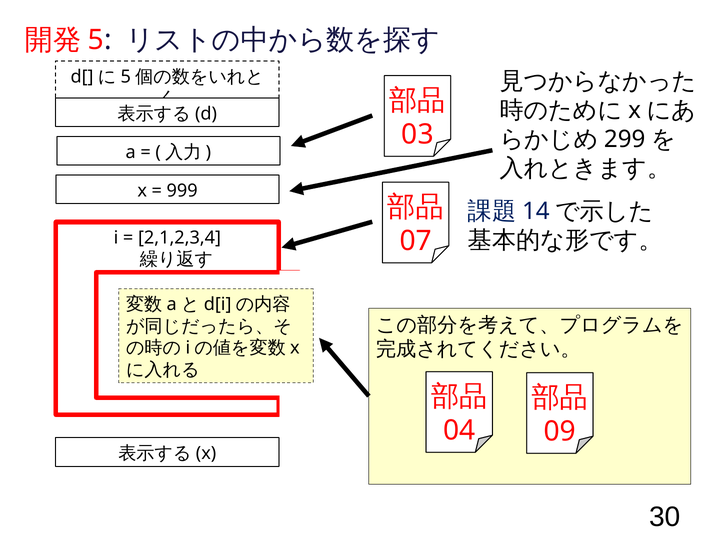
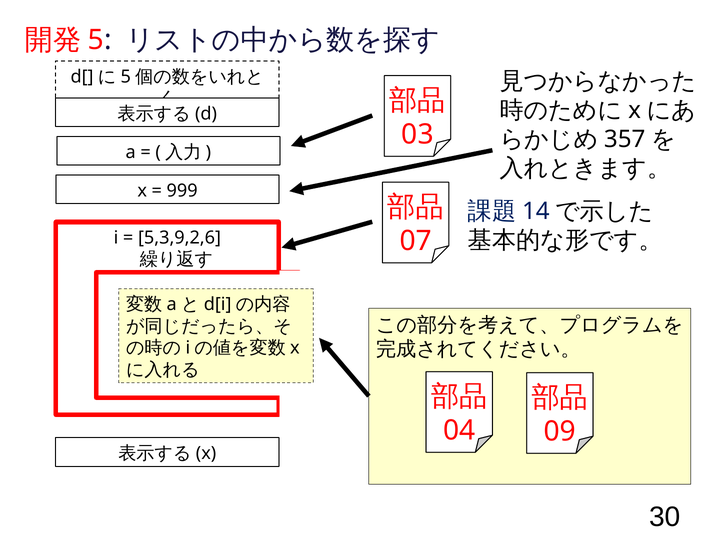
299: 299 -> 357
2,1,2,3,4: 2,1,2,3,4 -> 5,3,9,2,6
